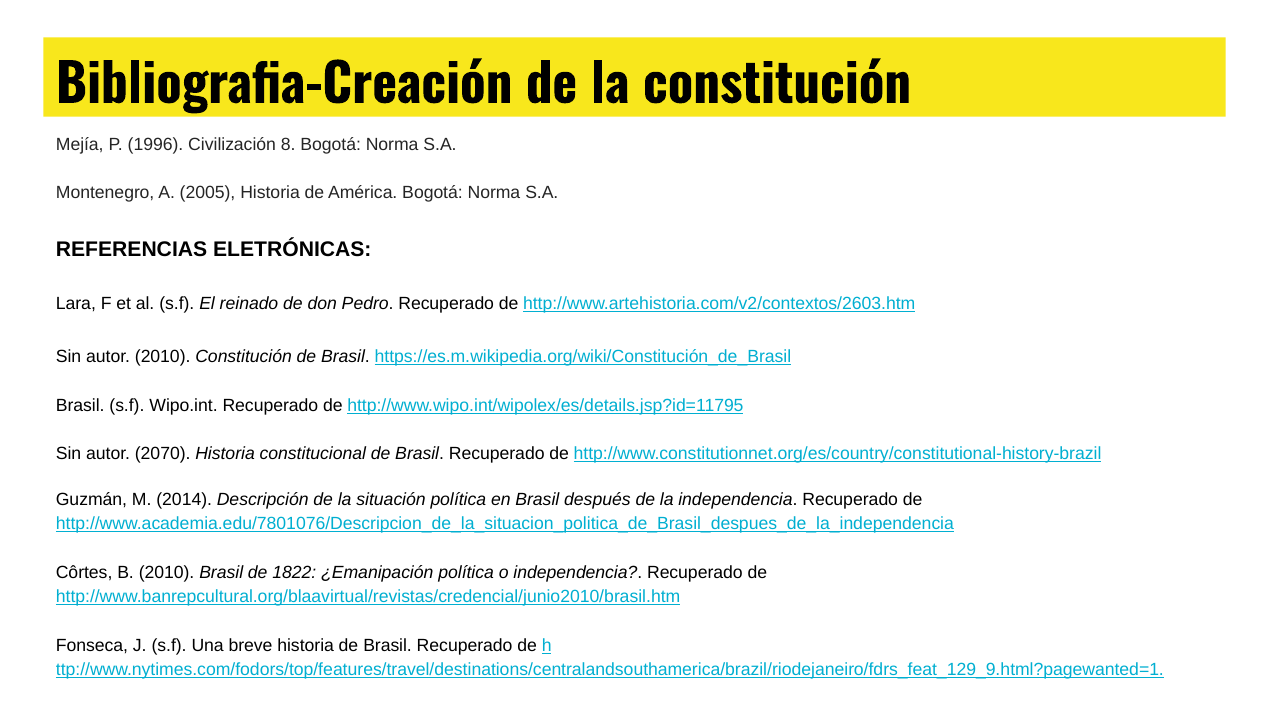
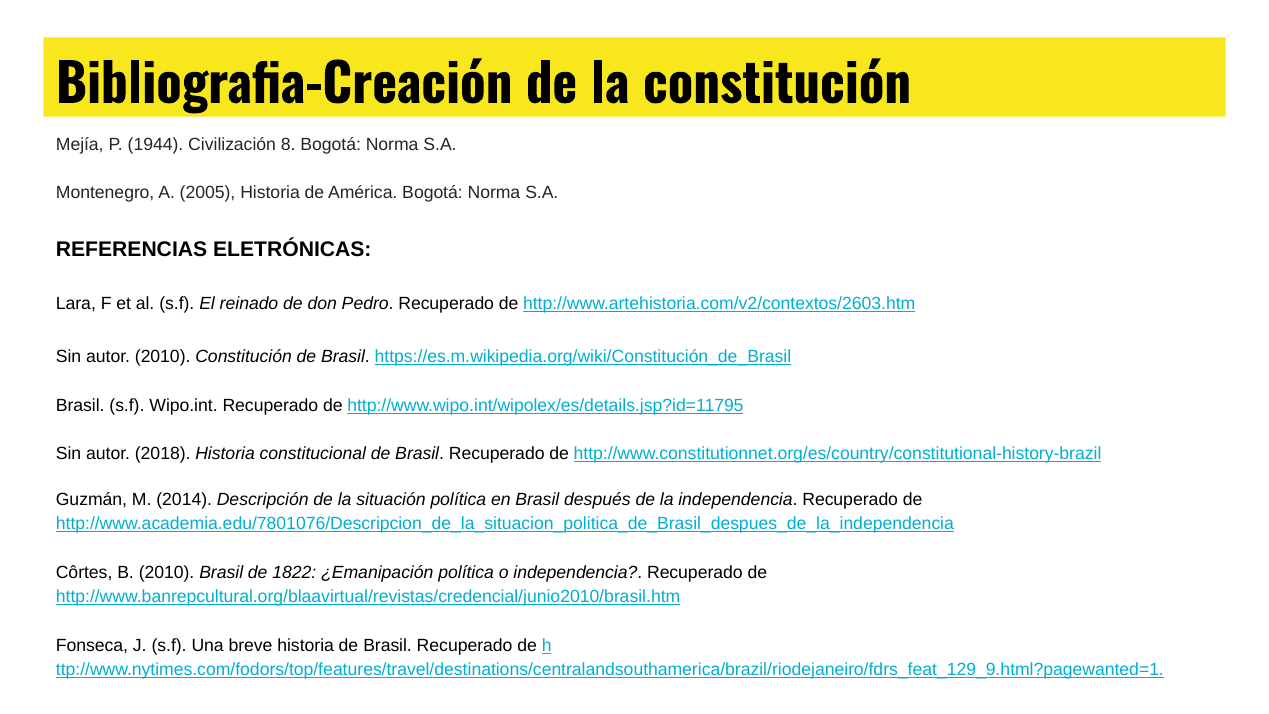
1996: 1996 -> 1944
2070: 2070 -> 2018
